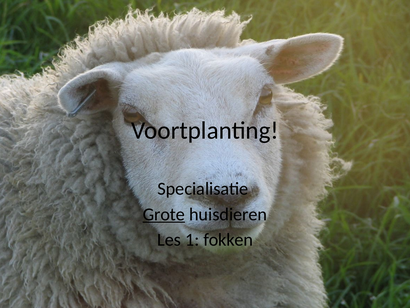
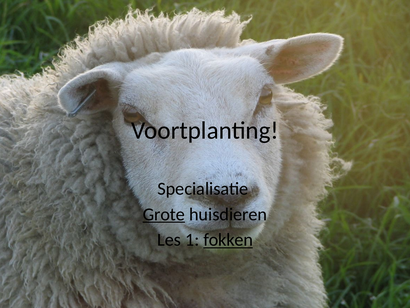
fokken underline: none -> present
